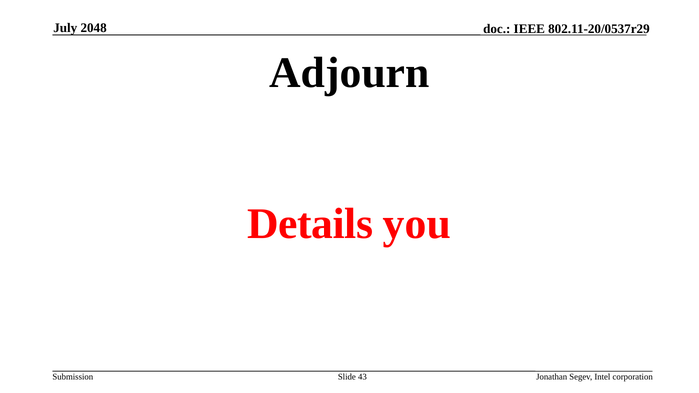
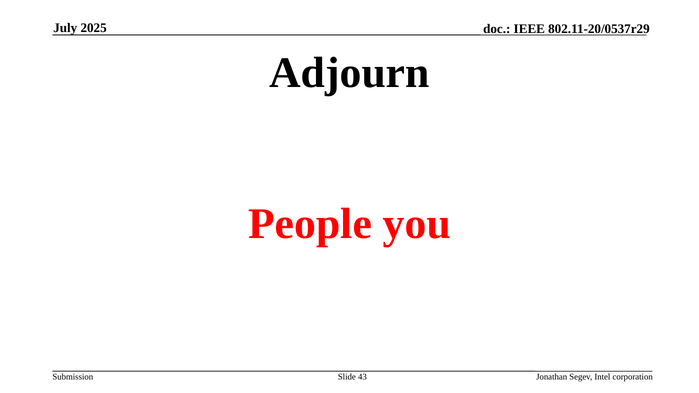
2048: 2048 -> 2025
Details: Details -> People
